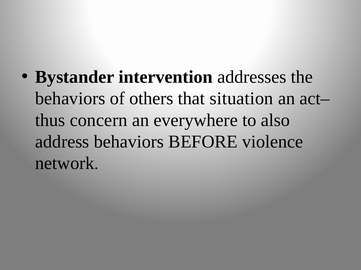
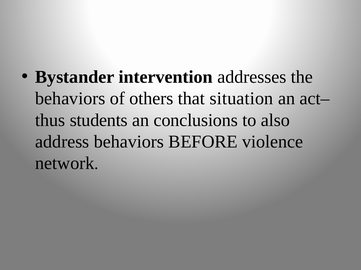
concern: concern -> students
everywhere: everywhere -> conclusions
